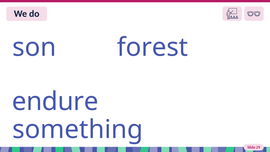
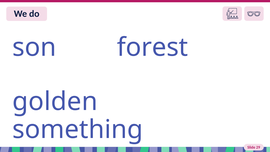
endure: endure -> golden
